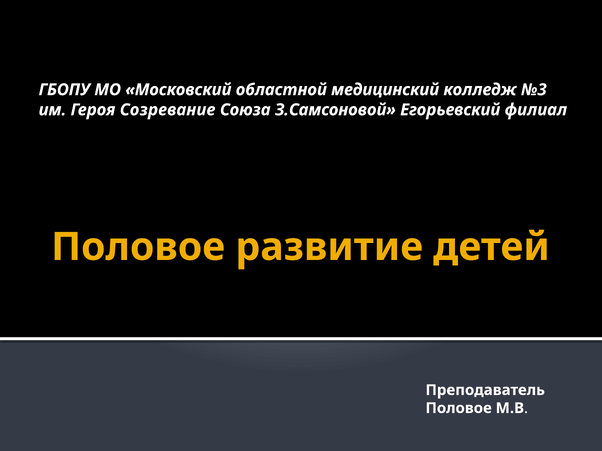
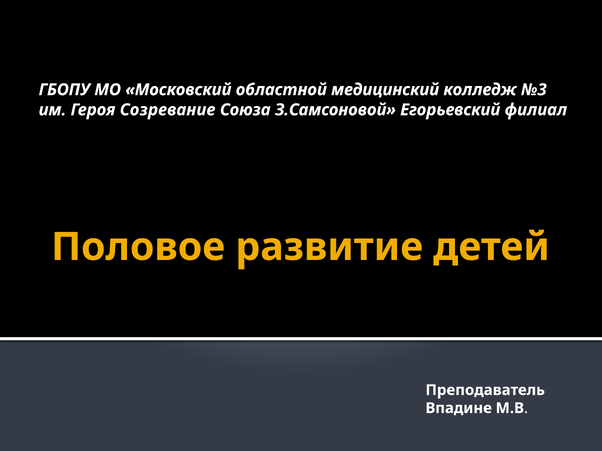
Половое at (459, 409): Половое -> Впадине
